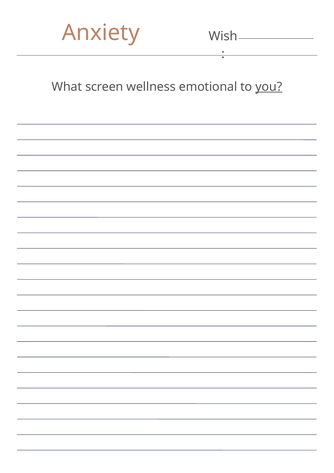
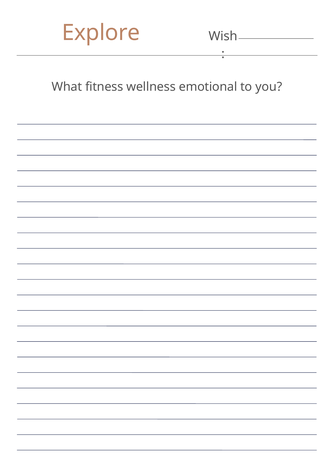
Anxiety: Anxiety -> Explore
screen: screen -> fitness
you underline: present -> none
